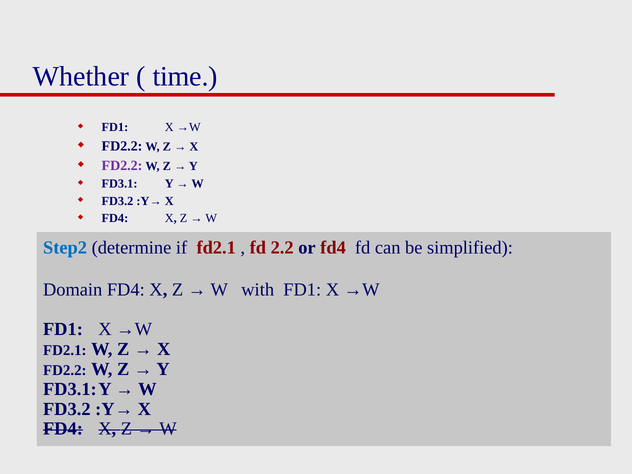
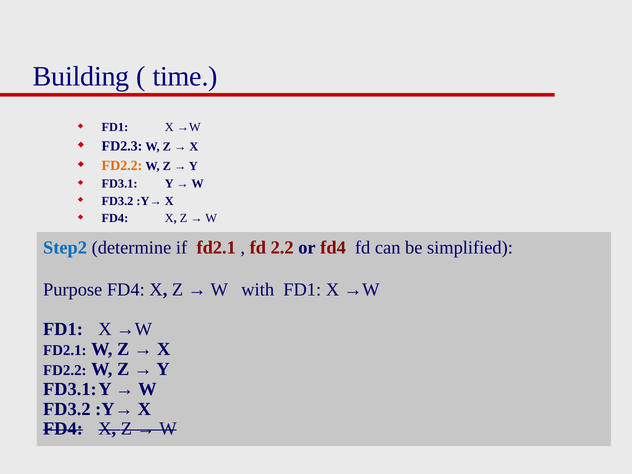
Whether: Whether -> Building
FD2.2 at (122, 146): FD2.2 -> FD2.3
FD2.2 at (122, 166) colour: purple -> orange
Domain: Domain -> Purpose
